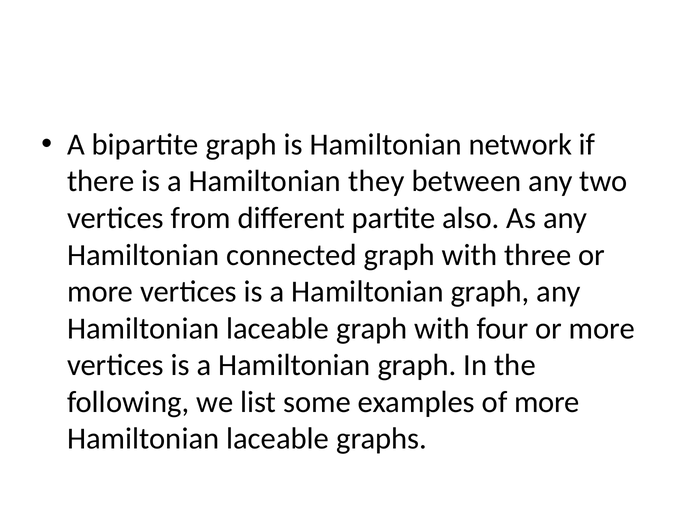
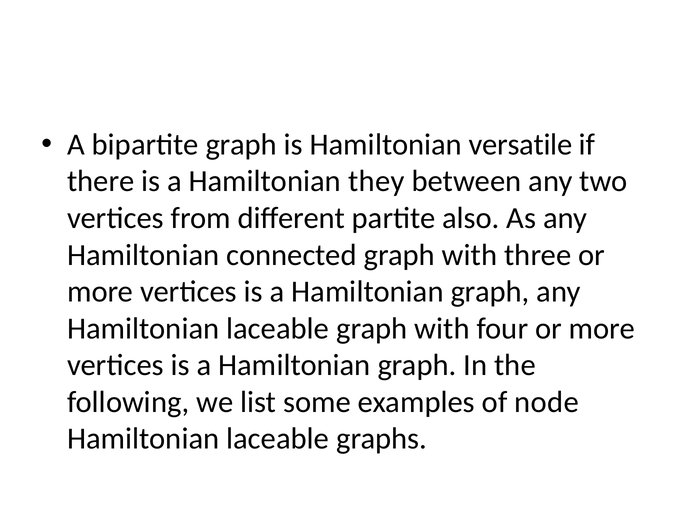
network: network -> versatile
of more: more -> node
